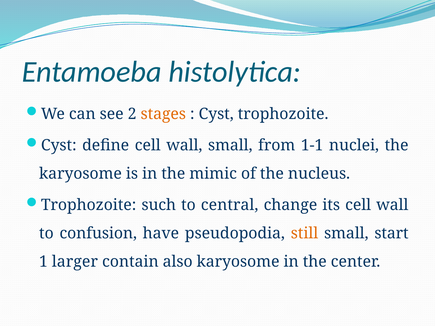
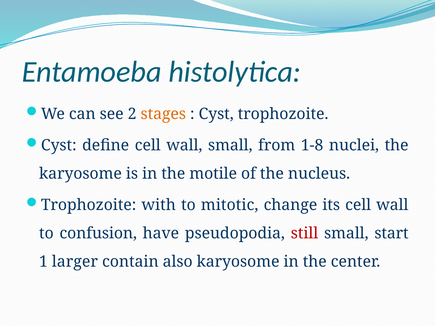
1-1: 1-1 -> 1-8
mimic: mimic -> motile
such: such -> with
central: central -> mitotic
still colour: orange -> red
